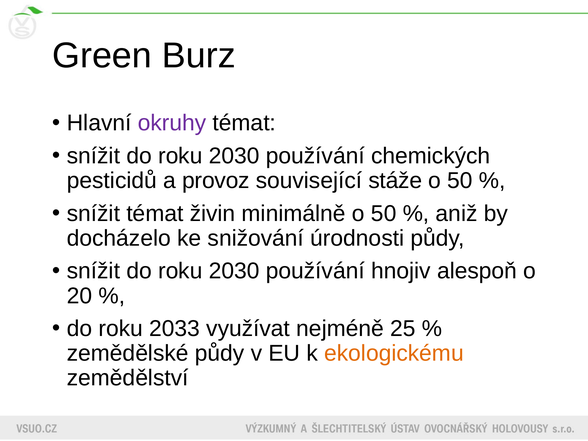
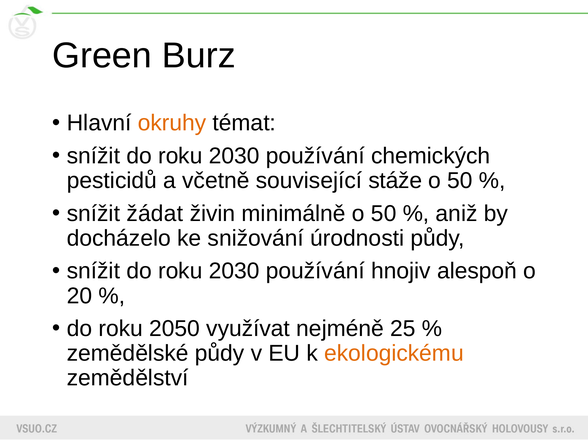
okruhy colour: purple -> orange
provoz: provoz -> včetně
snížit témat: témat -> žádat
2033: 2033 -> 2050
